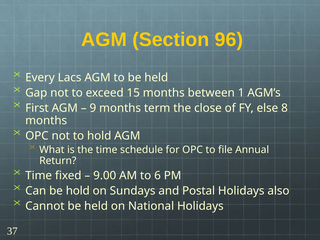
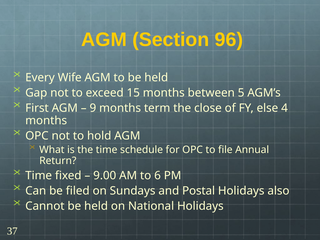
Lacs: Lacs -> Wife
1: 1 -> 5
8: 8 -> 4
be hold: hold -> filed
